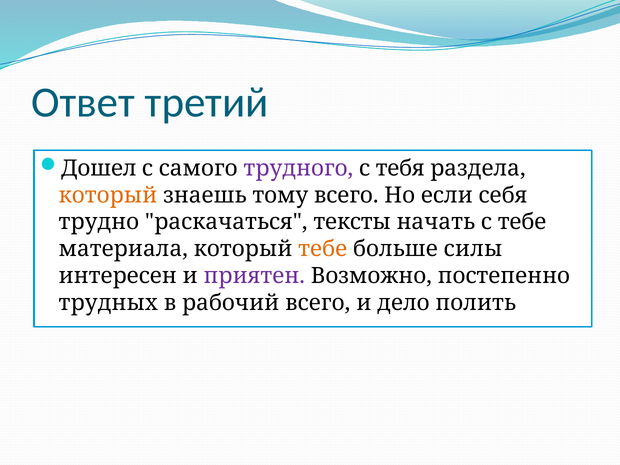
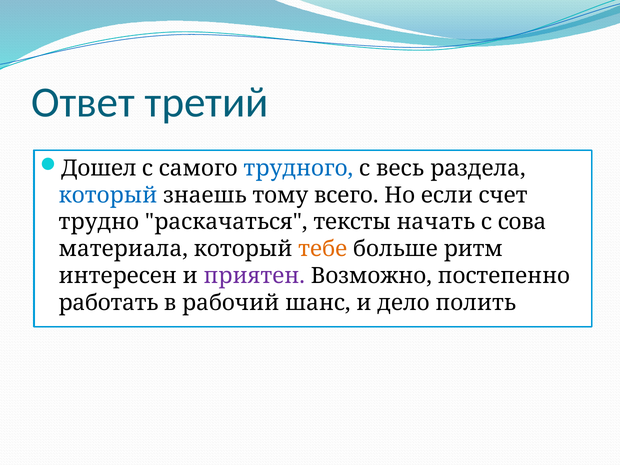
трудного colour: purple -> blue
тебя: тебя -> весь
который at (108, 195) colour: orange -> blue
себя: себя -> счет
с тебе: тебе -> сова
силы: силы -> ритм
трудных: трудных -> работать
рабочий всего: всего -> шанс
